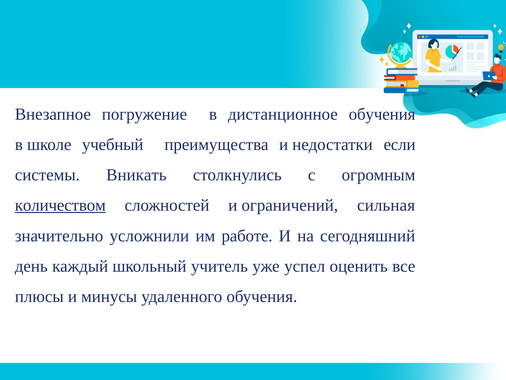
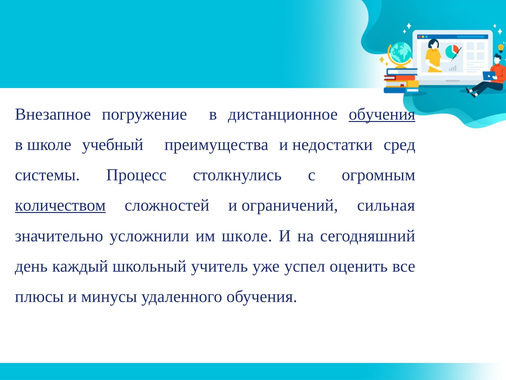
обучения at (382, 114) underline: none -> present
если: если -> сред
Вникать: Вникать -> Процесс
им работе: работе -> школе
